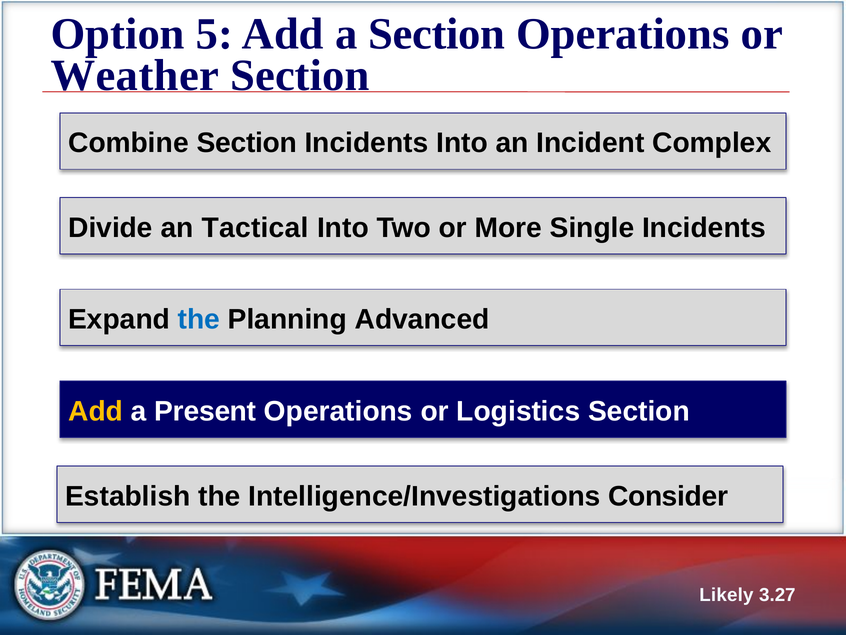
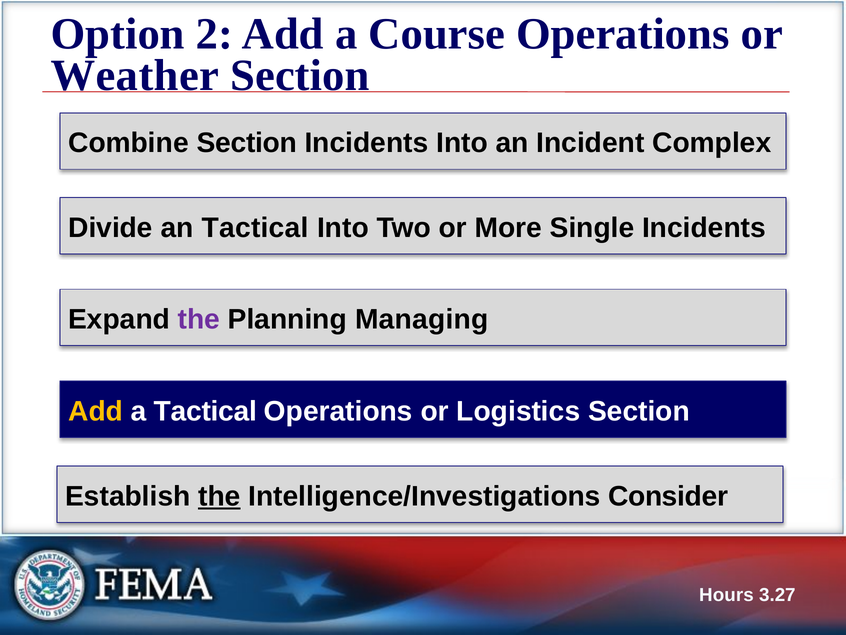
5: 5 -> 2
a Section: Section -> Course
the at (199, 319) colour: blue -> purple
Advanced: Advanced -> Managing
Present at (205, 411): Present -> Tactical
the at (219, 496) underline: none -> present
Likely: Likely -> Hours
